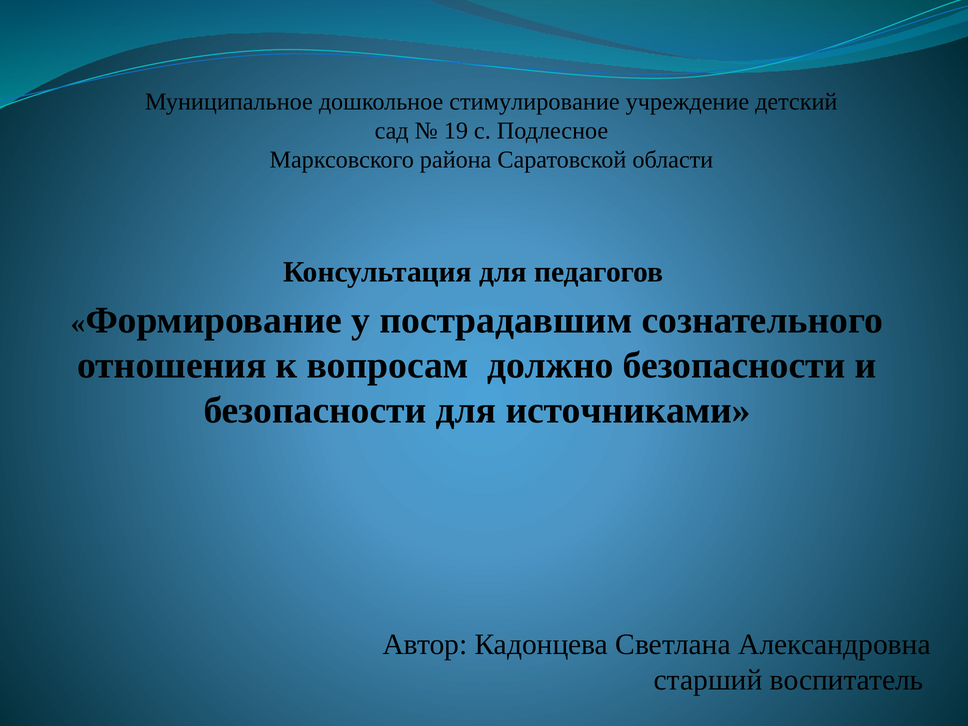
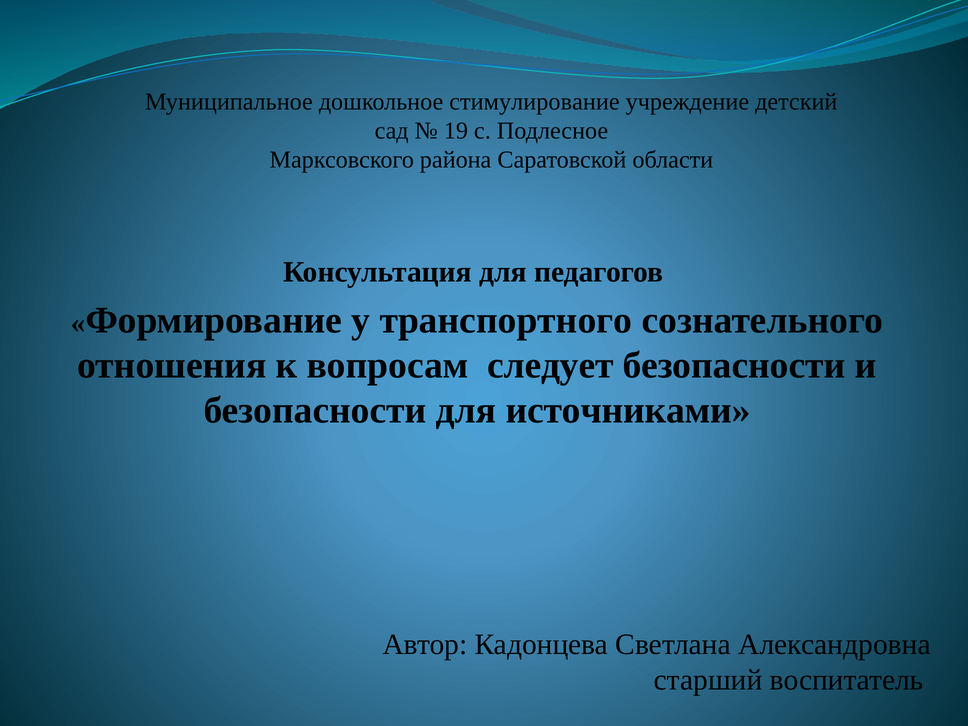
пострадавшим: пострадавшим -> транспортного
должно: должно -> следует
